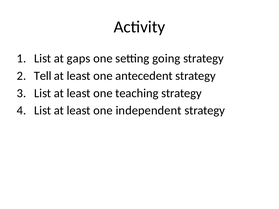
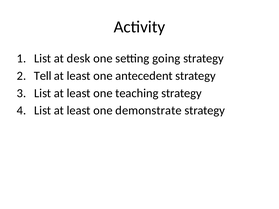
gaps: gaps -> desk
independent: independent -> demonstrate
